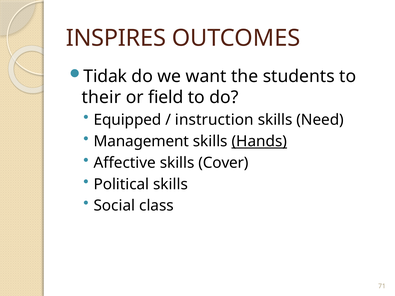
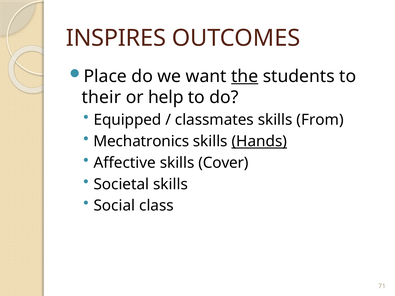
Tidak: Tidak -> Place
the underline: none -> present
field: field -> help
instruction: instruction -> classmates
Need: Need -> From
Management: Management -> Mechatronics
Political: Political -> Societal
